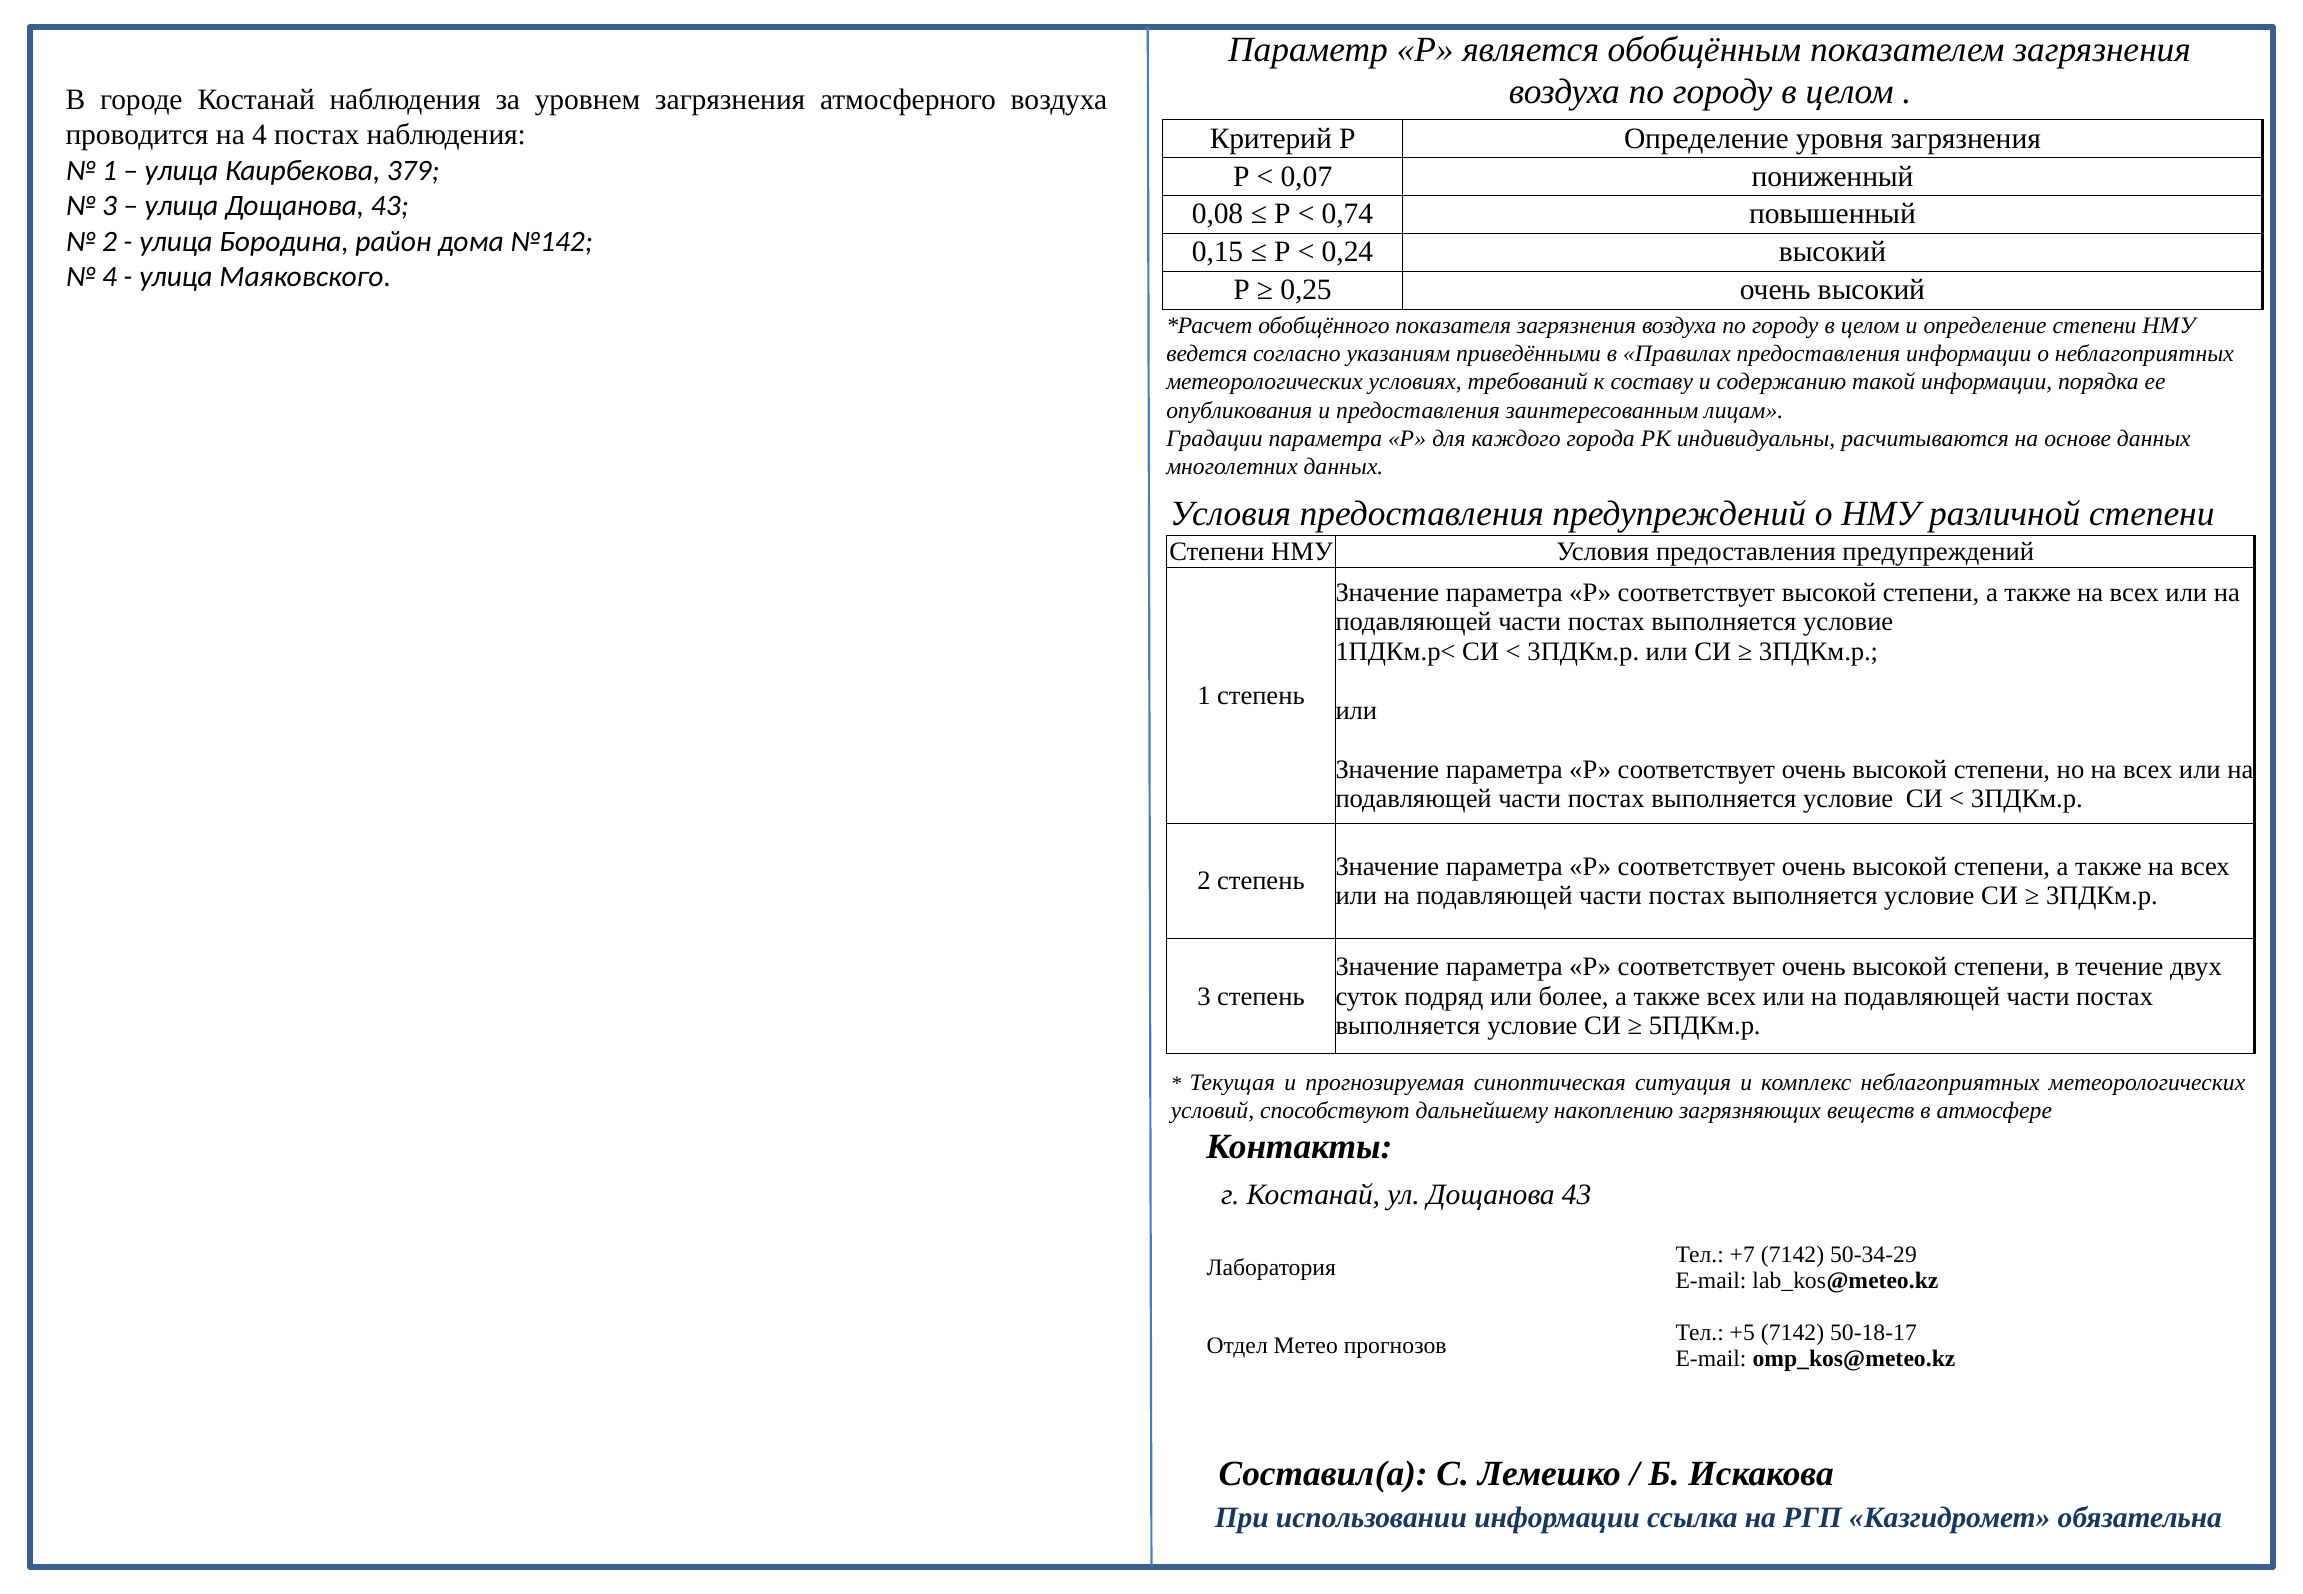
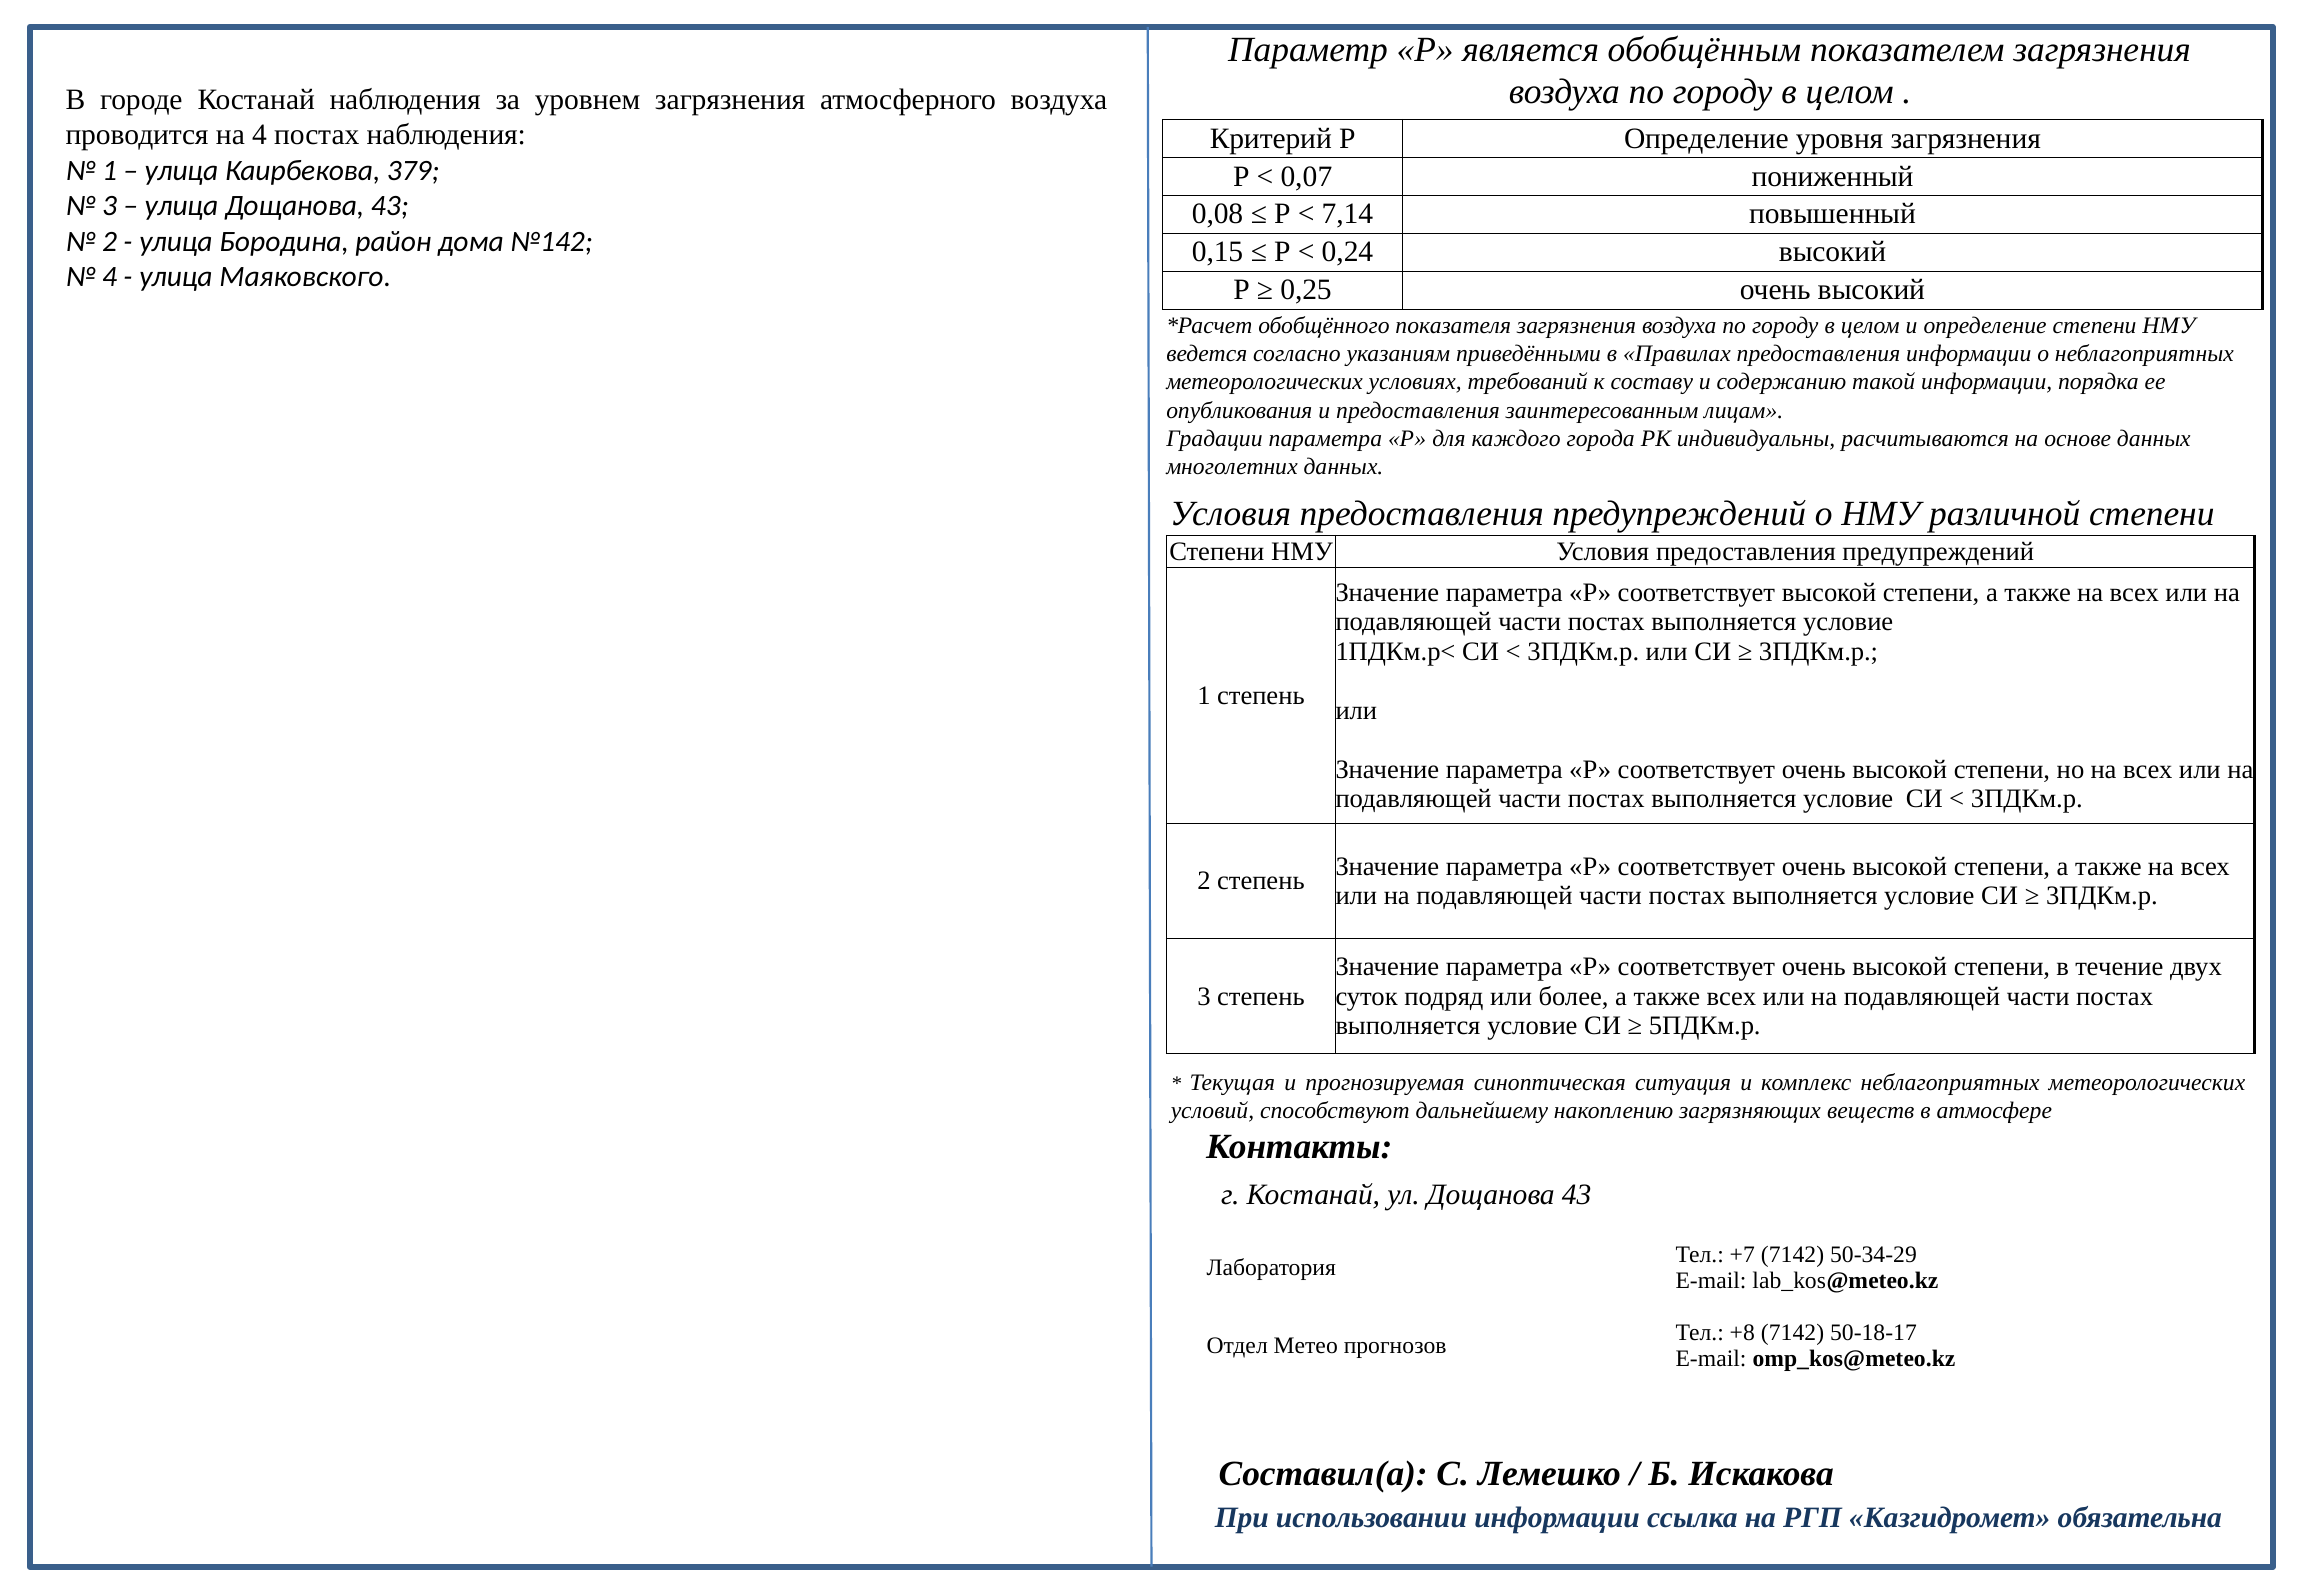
0,74: 0,74 -> 7,14
+5: +5 -> +8
